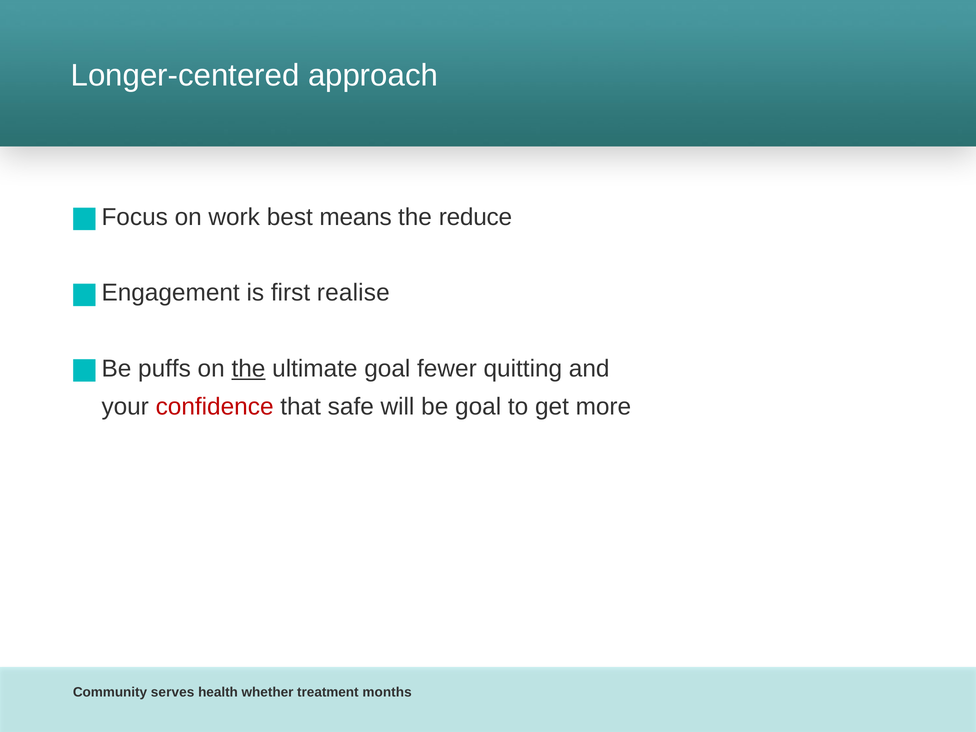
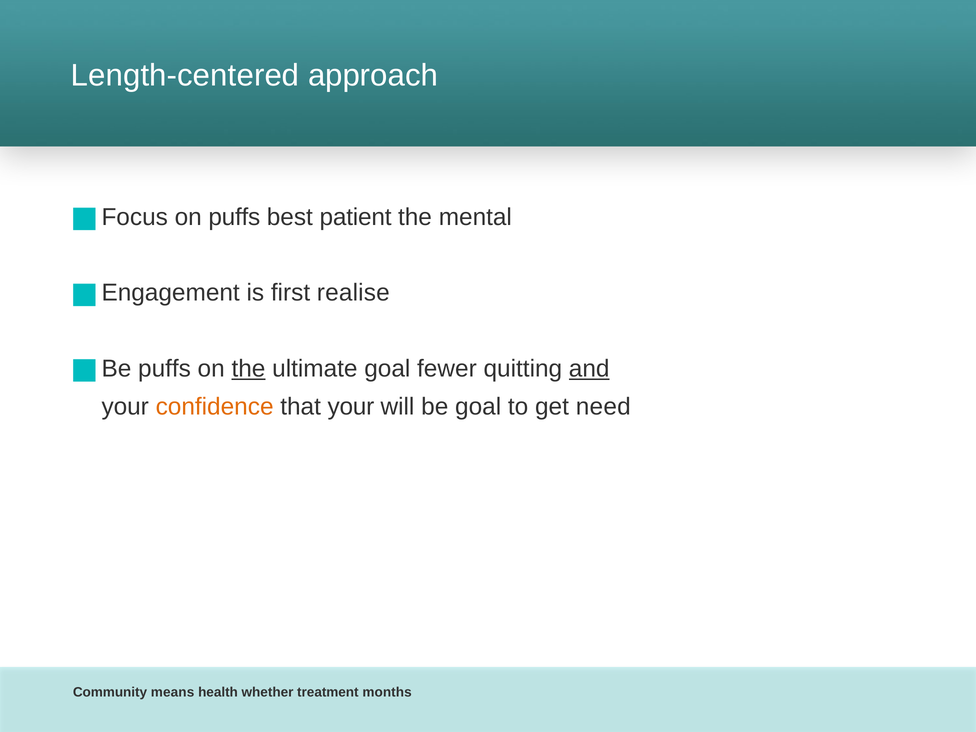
Longer-centered: Longer-centered -> Length-centered
on work: work -> puffs
means: means -> patient
reduce: reduce -> mental
and underline: none -> present
confidence colour: red -> orange
that safe: safe -> your
more: more -> need
serves: serves -> means
